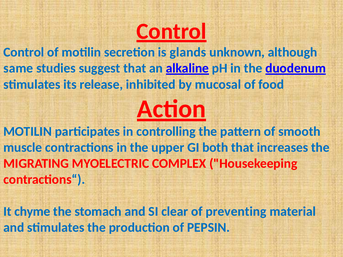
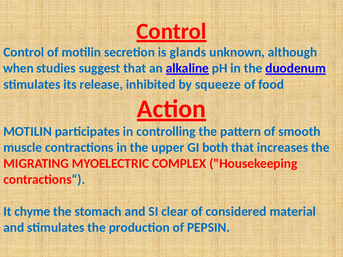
same: same -> when
mucosal: mucosal -> squeeze
preventing: preventing -> considered
